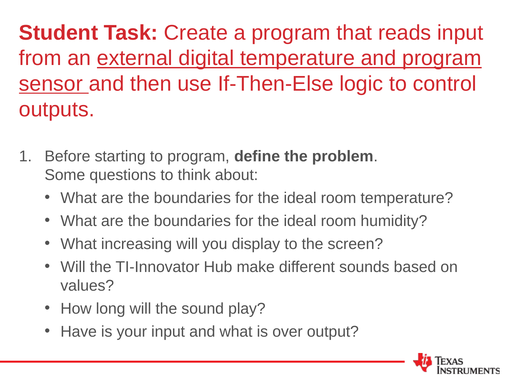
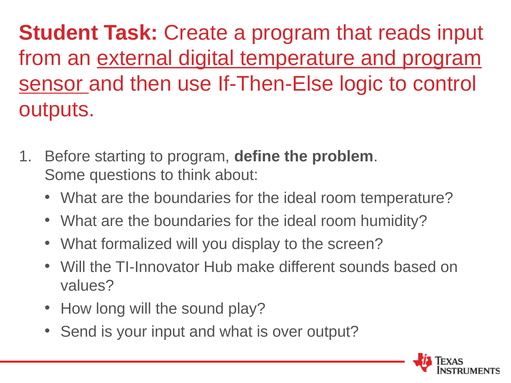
increasing: increasing -> formalized
Have: Have -> Send
